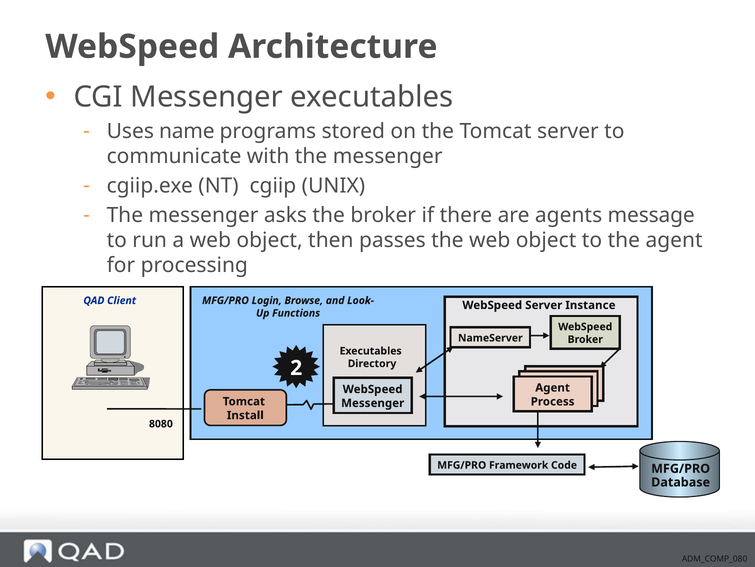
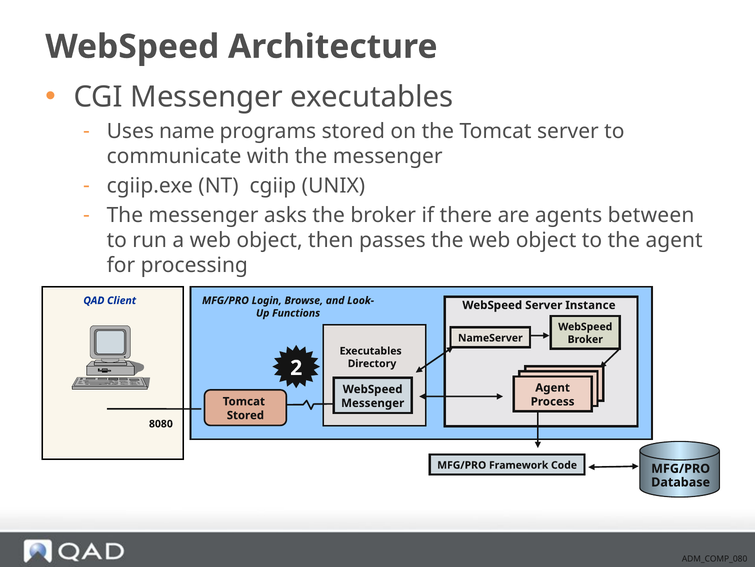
message: message -> between
Install at (245, 415): Install -> Stored
